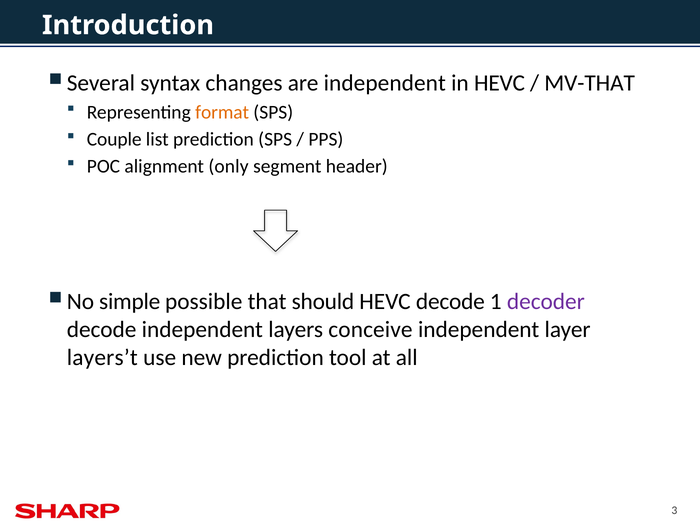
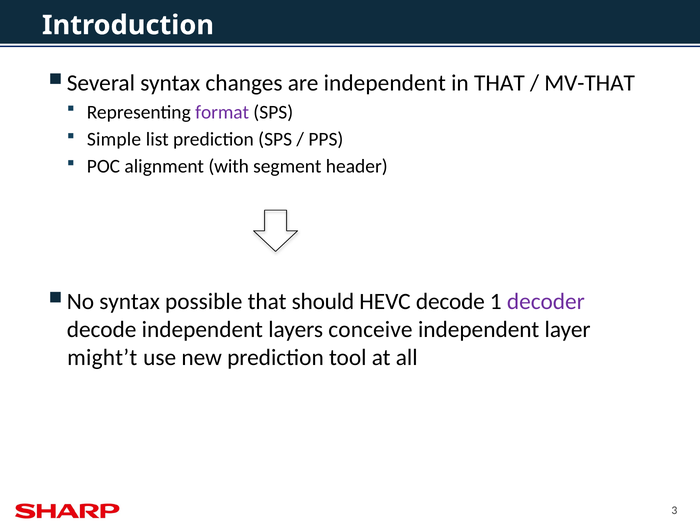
in HEVC: HEVC -> THAT
format colour: orange -> purple
Couple: Couple -> Simple
only: only -> with
simple at (130, 301): simple -> syntax
layers’t: layers’t -> might’t
